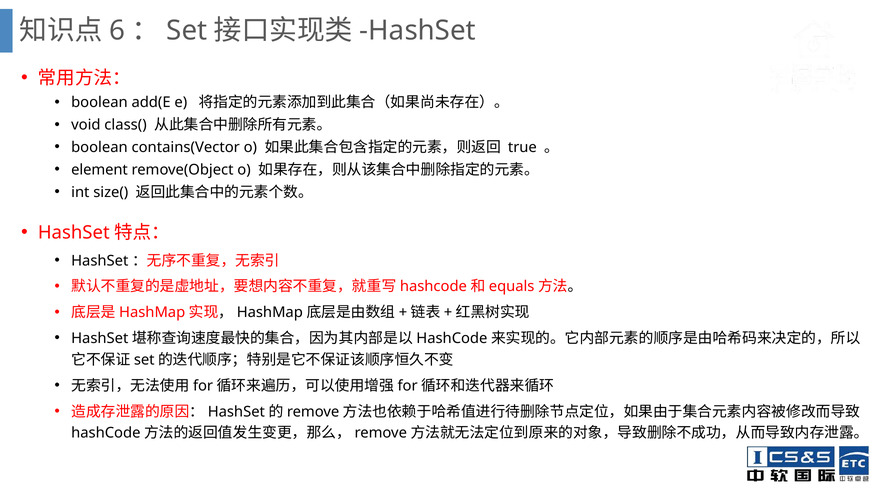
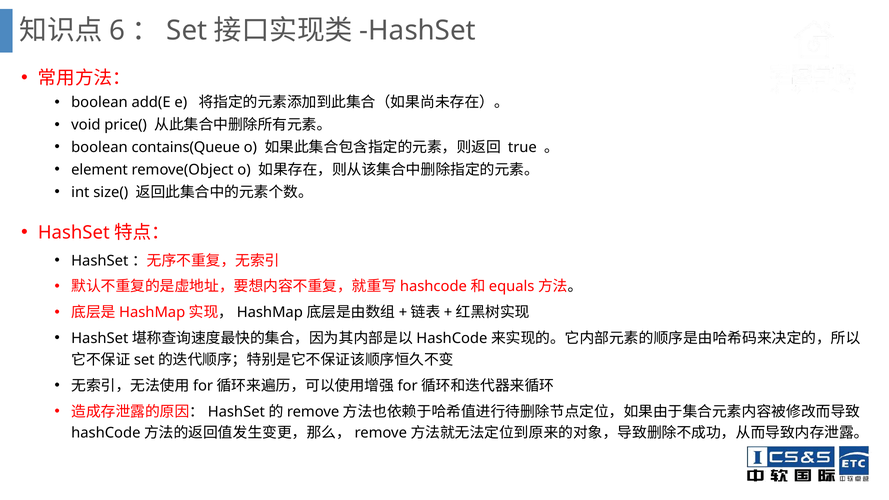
class(: class( -> price(
contains(Vector: contains(Vector -> contains(Queue
